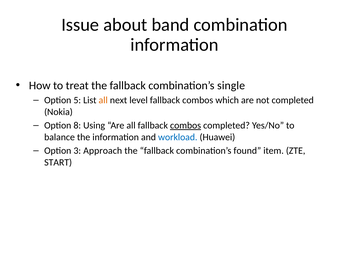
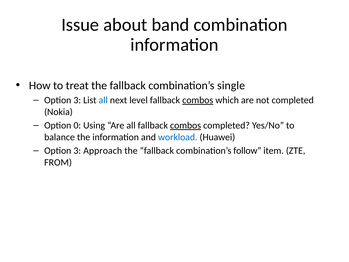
5 at (77, 100): 5 -> 3
all at (103, 100) colour: orange -> blue
combos at (198, 100) underline: none -> present
8: 8 -> 0
found: found -> follow
START: START -> FROM
